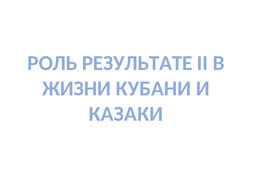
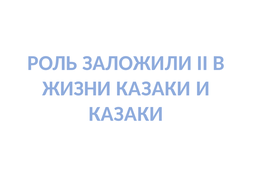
РЕЗУЛЬТАТЕ: РЕЗУЛЬТАТЕ -> ЗАЛОЖИЛИ
ЖИЗНИ КУБАНИ: КУБАНИ -> КАЗАКИ
